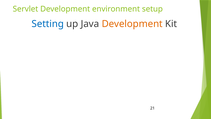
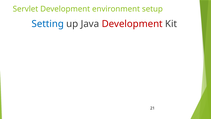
Development at (132, 24) colour: orange -> red
